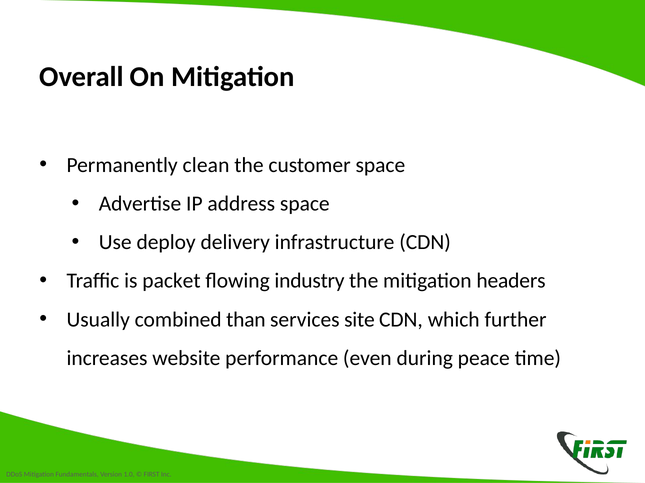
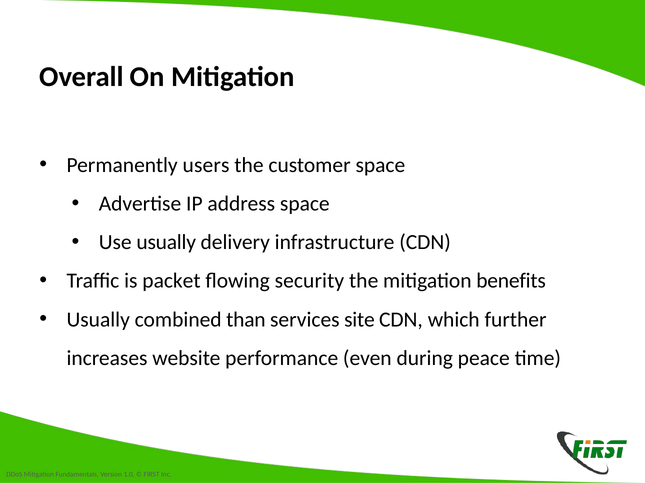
clean: clean -> users
Use deploy: deploy -> usually
industry: industry -> security
headers: headers -> benefits
